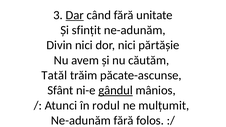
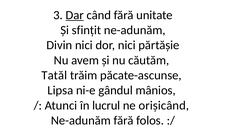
Sfânt: Sfânt -> Lipsa
gândul underline: present -> none
rodul: rodul -> lucrul
mulțumit: mulțumit -> orișicând
